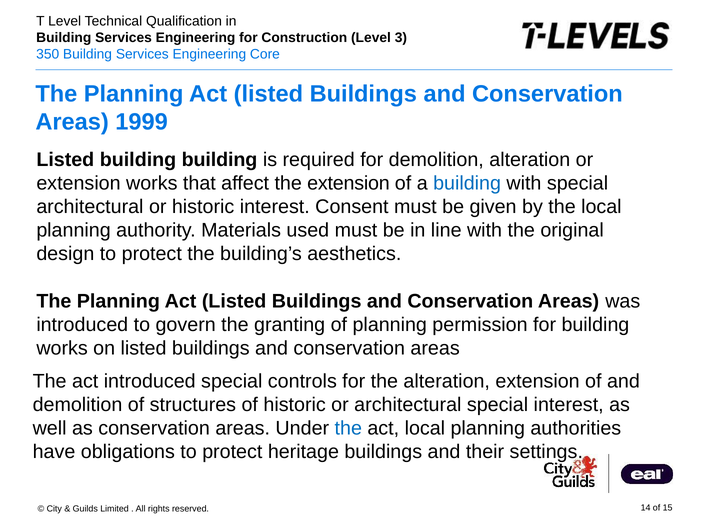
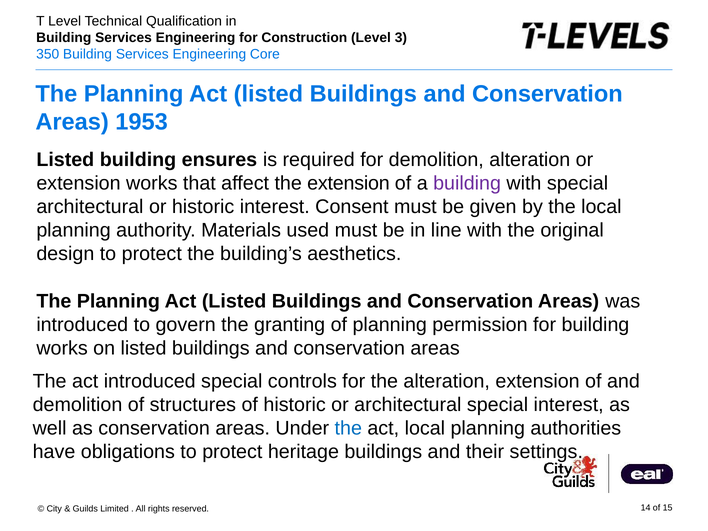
1999: 1999 -> 1953
building building: building -> ensures
building at (467, 183) colour: blue -> purple
